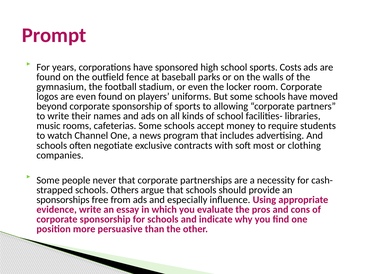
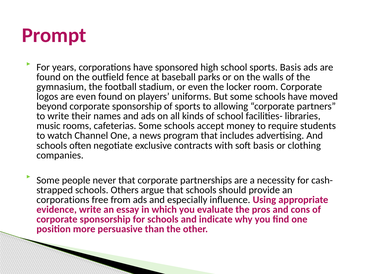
sports Costs: Costs -> Basis
soft most: most -> basis
sponsorships at (63, 200): sponsorships -> corporations
